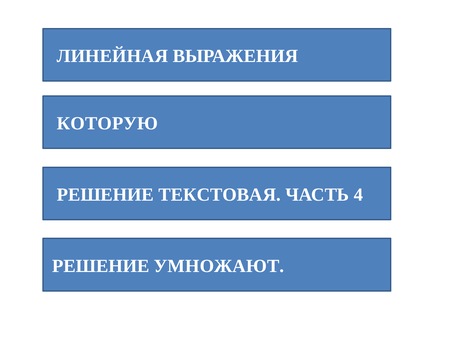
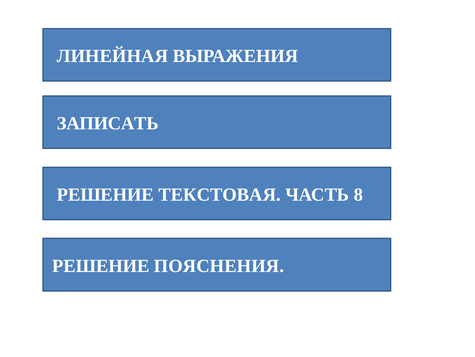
КОТОРУЮ: КОТОРУЮ -> ЗАПИСАТЬ
4: 4 -> 8
УМНОЖАЮТ: УМНОЖАЮТ -> ПОЯСНЕНИЯ
